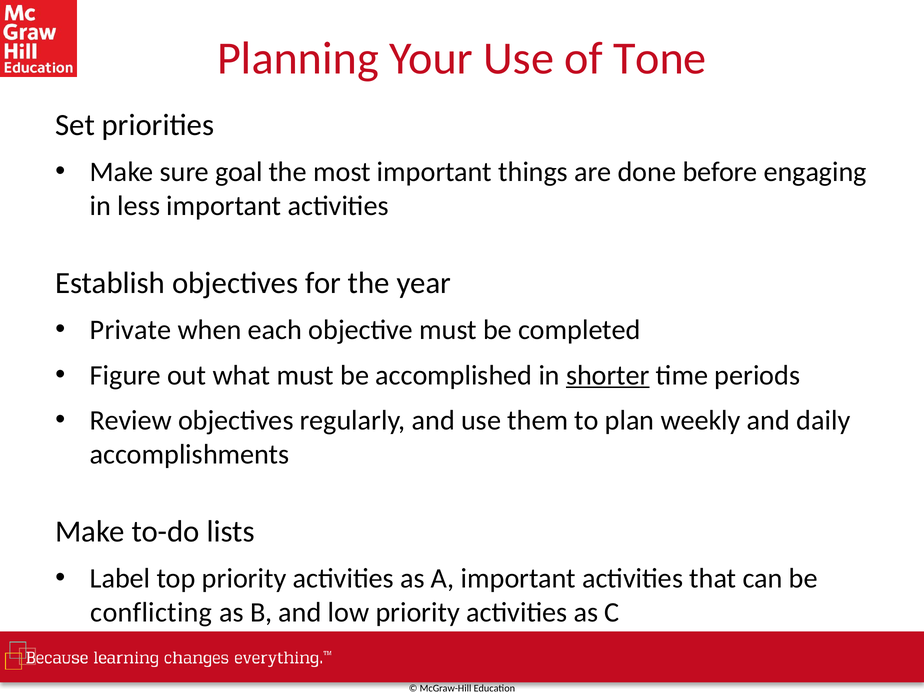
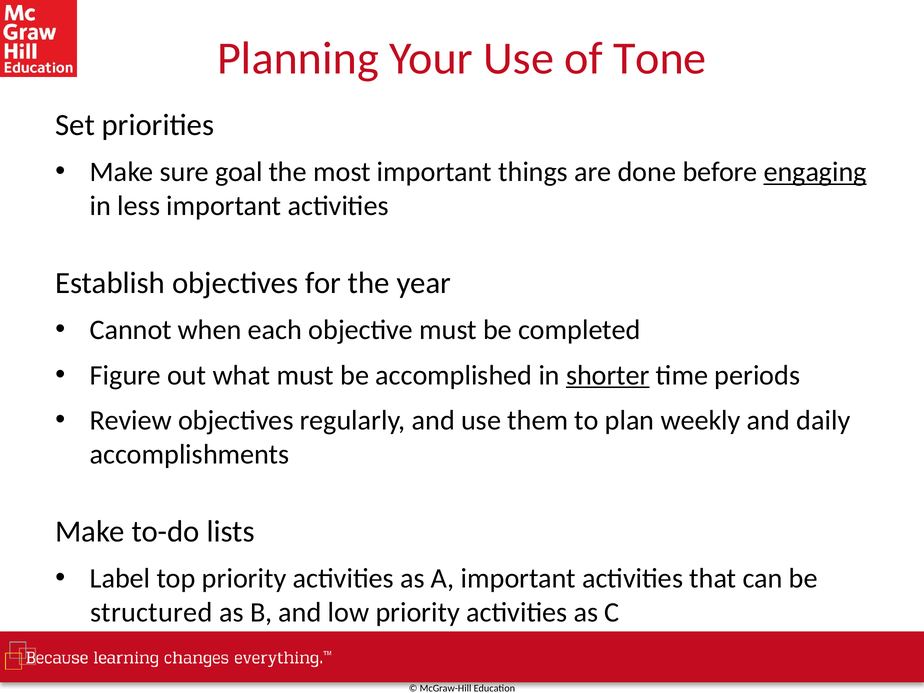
engaging underline: none -> present
Private: Private -> Cannot
conflicting: conflicting -> structured
